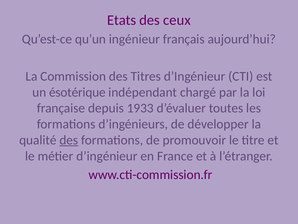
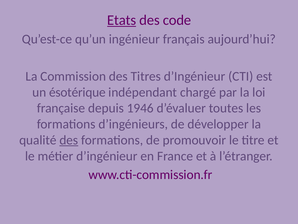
Etats underline: none -> present
ceux: ceux -> code
1933: 1933 -> 1946
